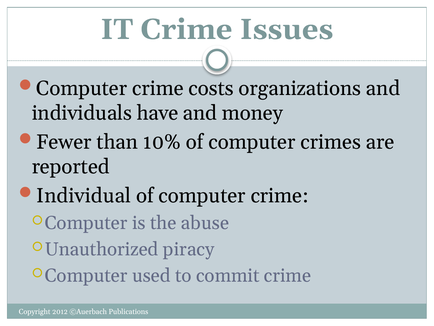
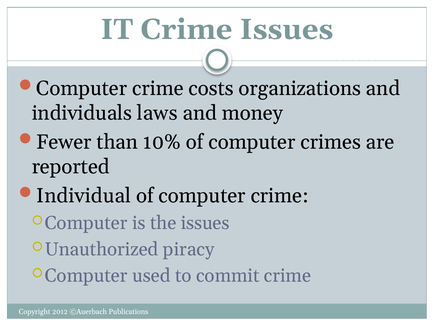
have: have -> laws
the abuse: abuse -> issues
